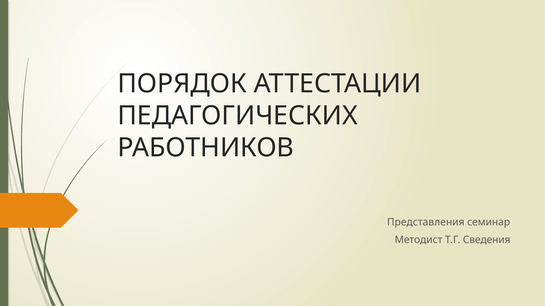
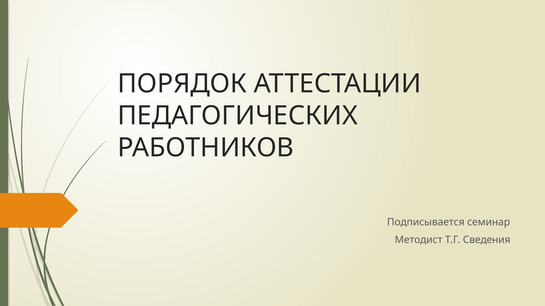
Представления: Представления -> Подписывается
